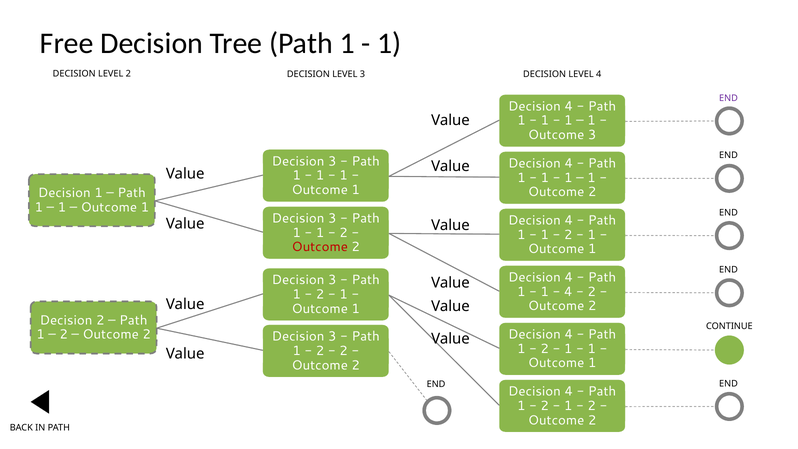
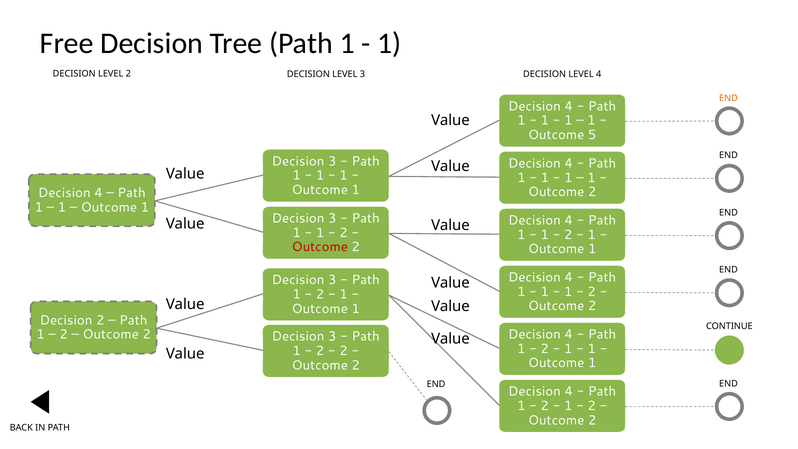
END at (728, 98) colour: purple -> orange
Outcome 3: 3 -> 5
1 at (99, 193): 1 -> 4
4 at (568, 292): 4 -> 1
